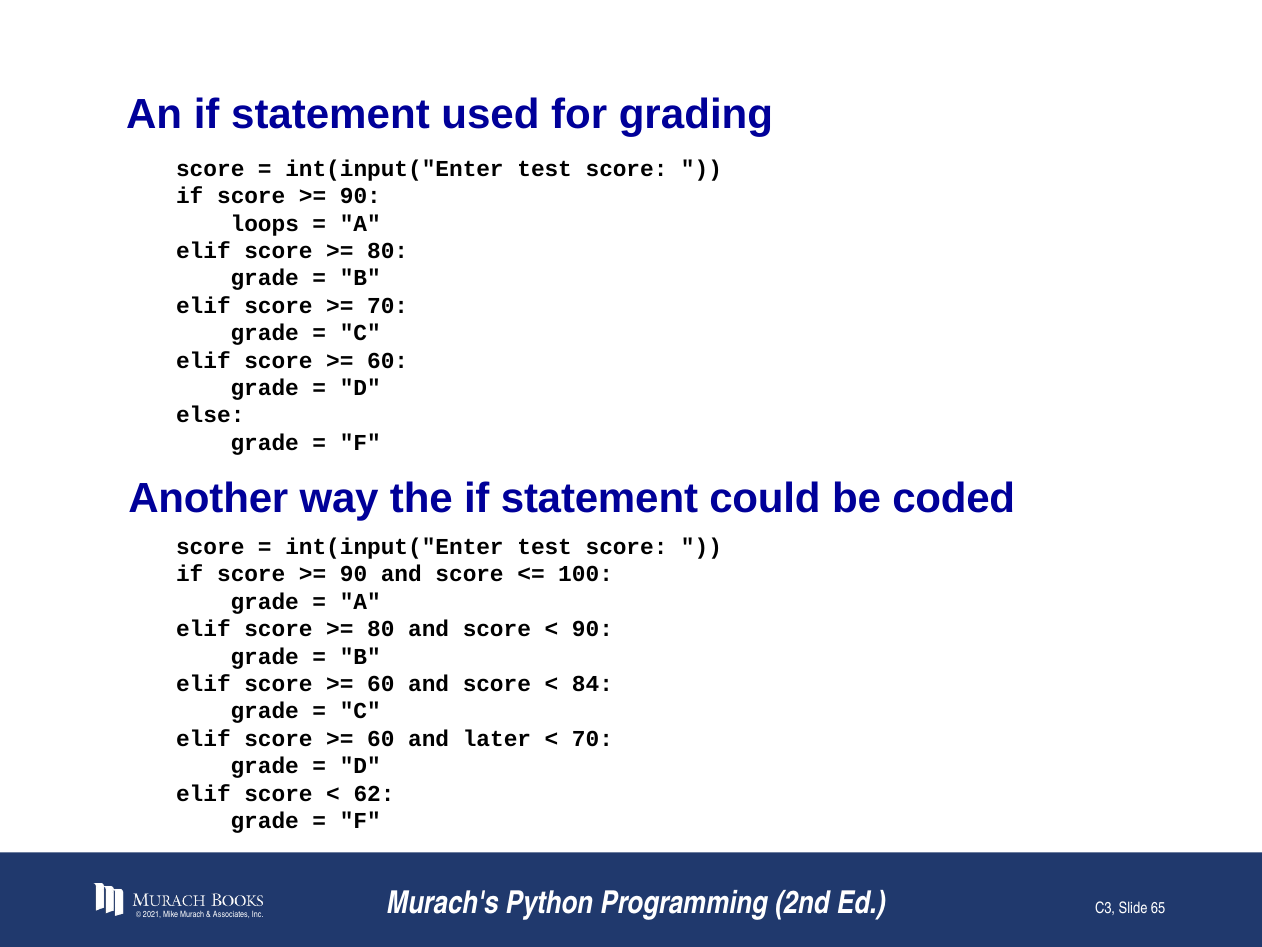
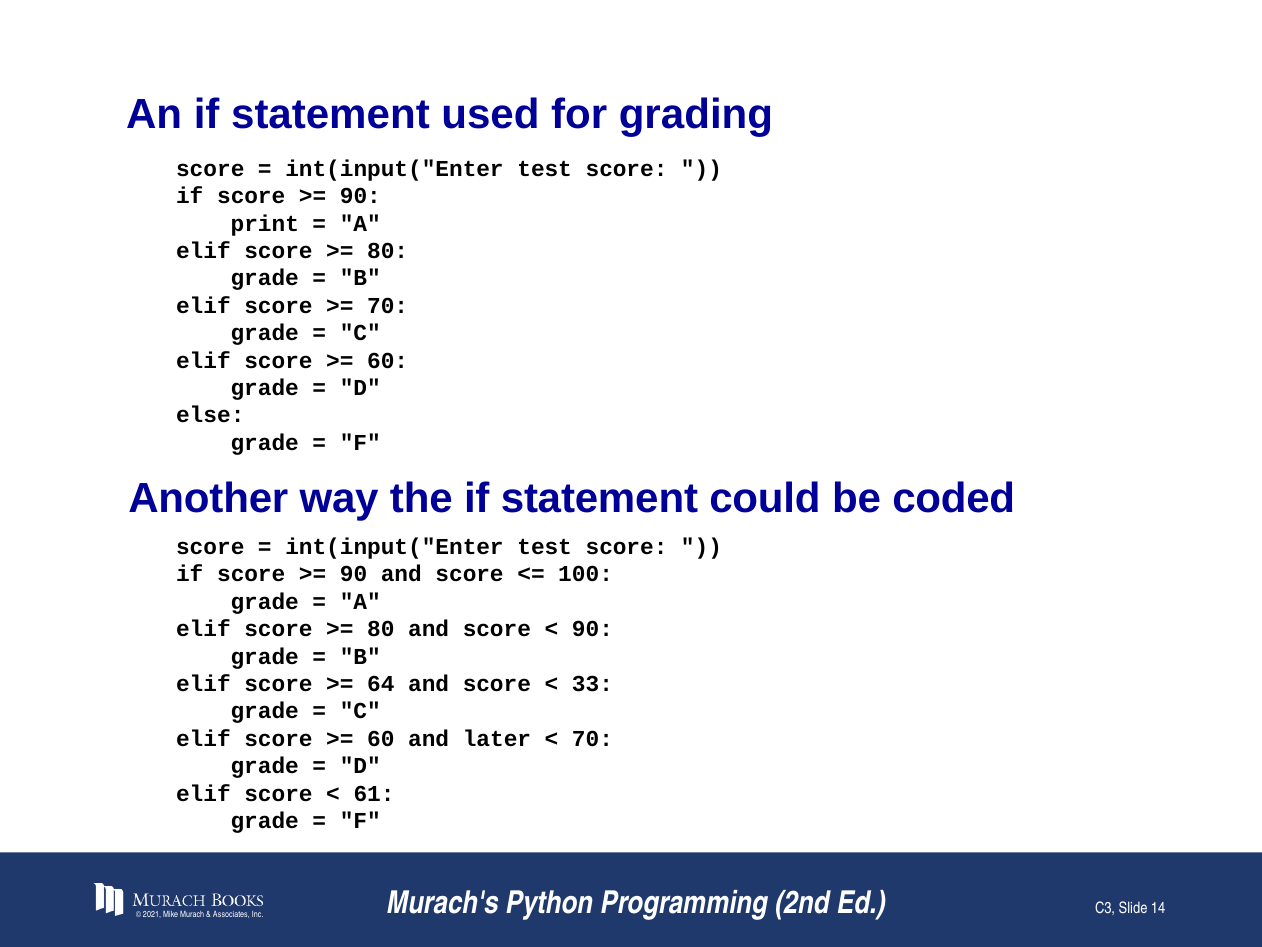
loops: loops -> print
60 at (381, 684): 60 -> 64
84: 84 -> 33
62: 62 -> 61
65: 65 -> 14
